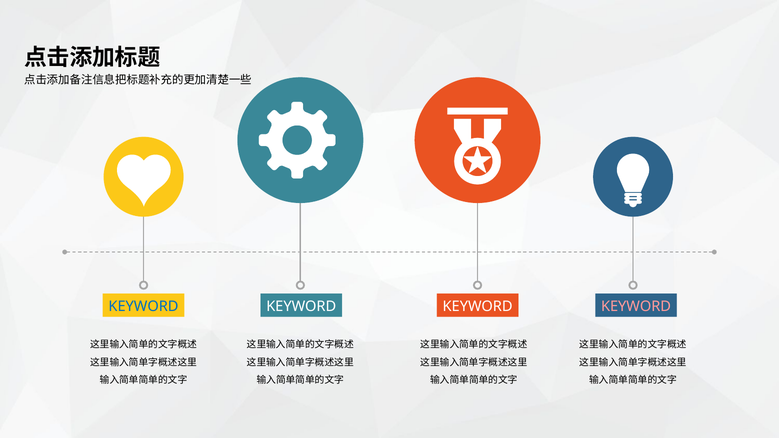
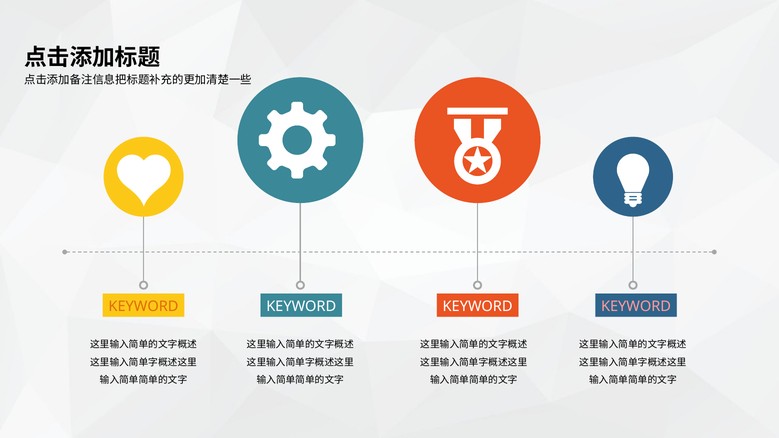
KEYWORD at (143, 306) colour: blue -> orange
